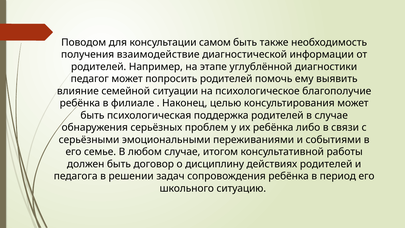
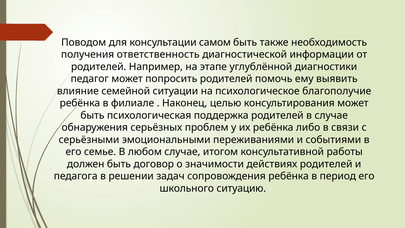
взаимодействие: взаимодействие -> ответственность
дисциплину: дисциплину -> значимости
